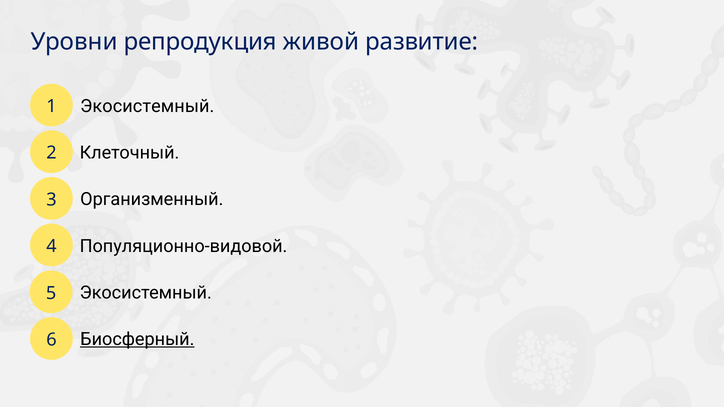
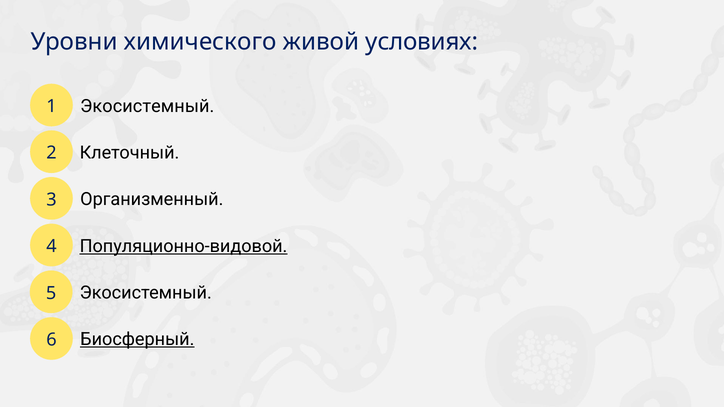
репродукция: репродукция -> химического
развитие: развитие -> условиях
Популяционно-видовой underline: none -> present
